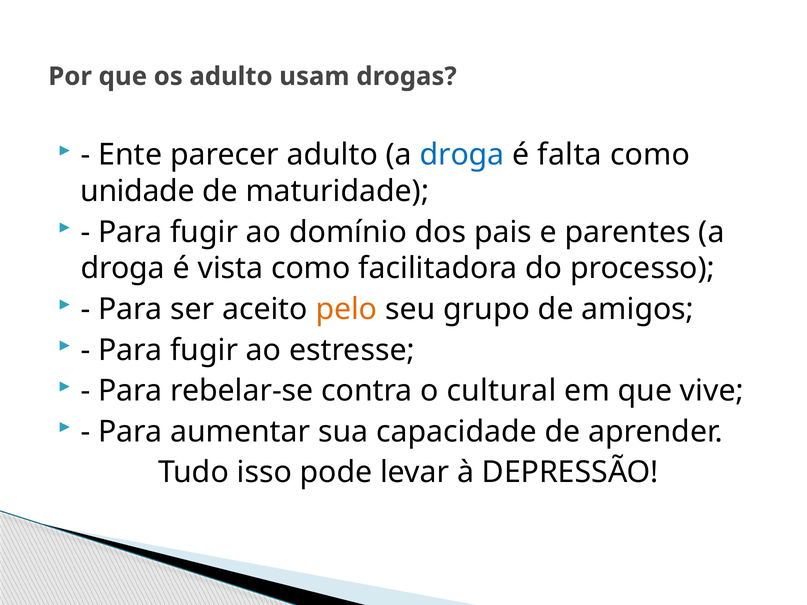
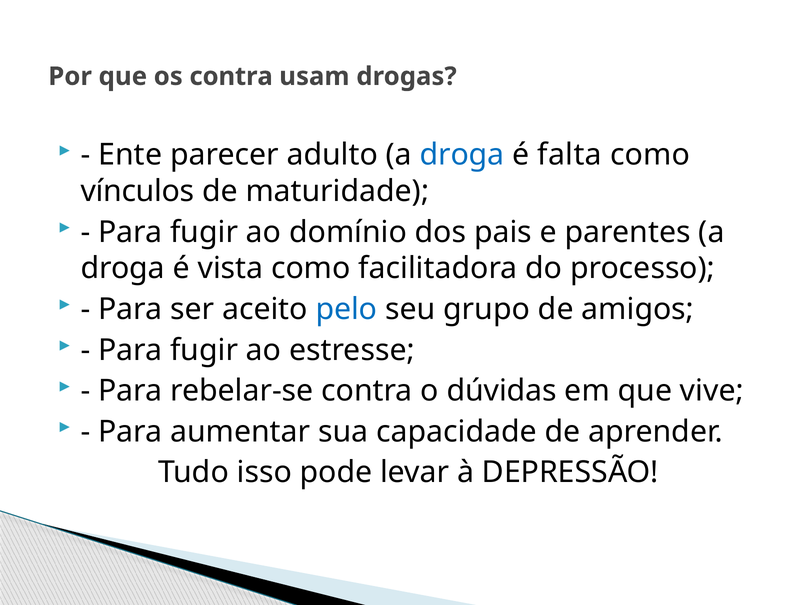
os adulto: adulto -> contra
unidade: unidade -> vínculos
pelo colour: orange -> blue
cultural: cultural -> dúvidas
